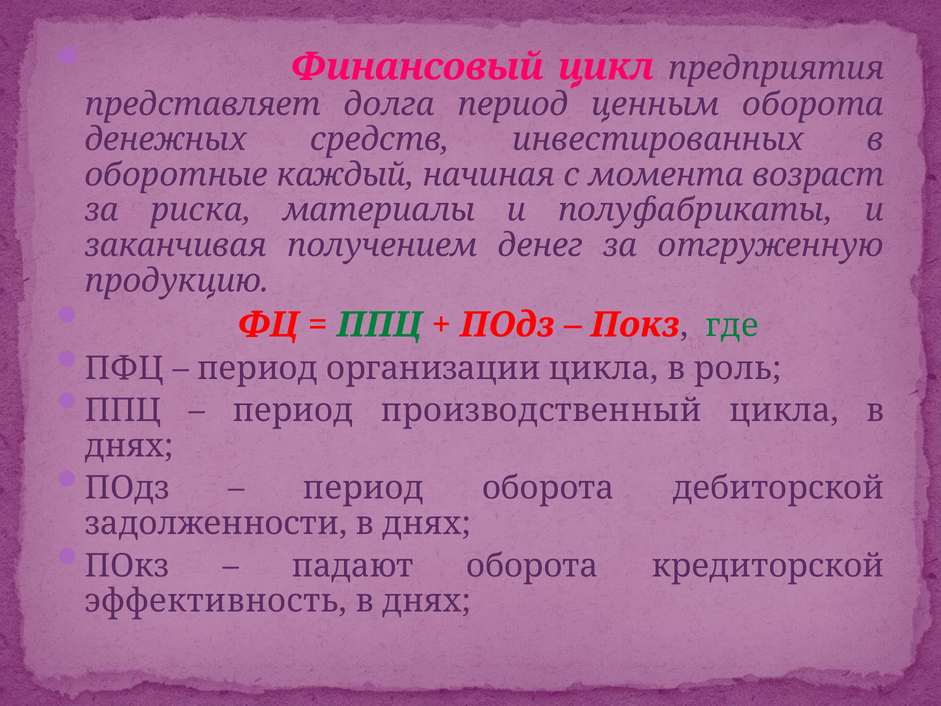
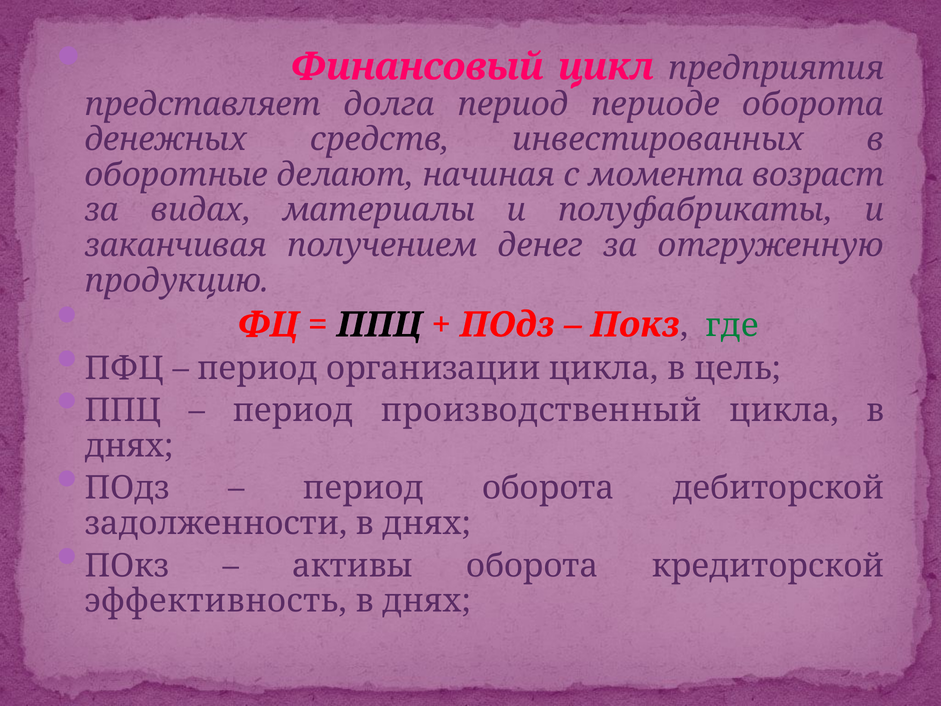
ценным: ценным -> периоде
каждый: каждый -> делают
риска: риска -> видах
ППЦ at (380, 325) colour: green -> black
роль: роль -> цель
падают: падают -> активы
